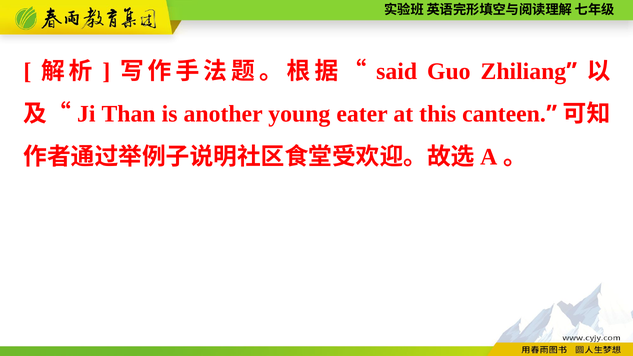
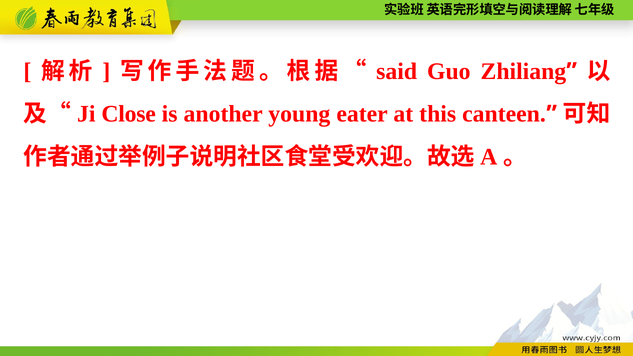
Than: Than -> Close
